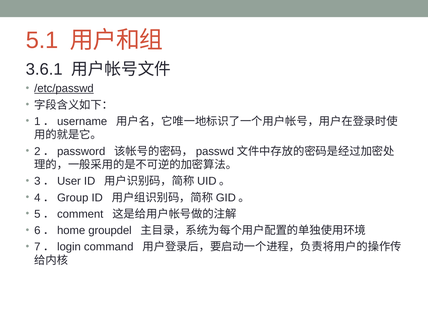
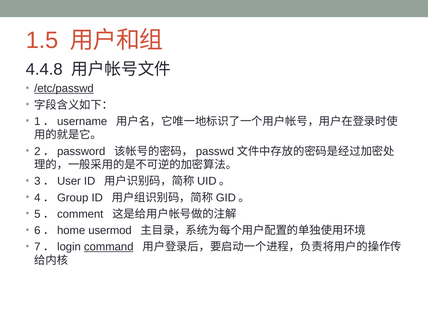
5.1: 5.1 -> 1.5
3.6.1: 3.6.1 -> 4.4.8
groupdel: groupdel -> usermod
command underline: none -> present
